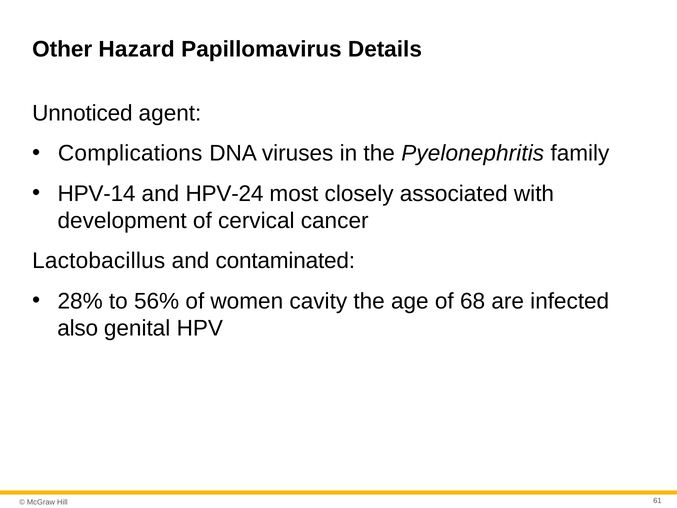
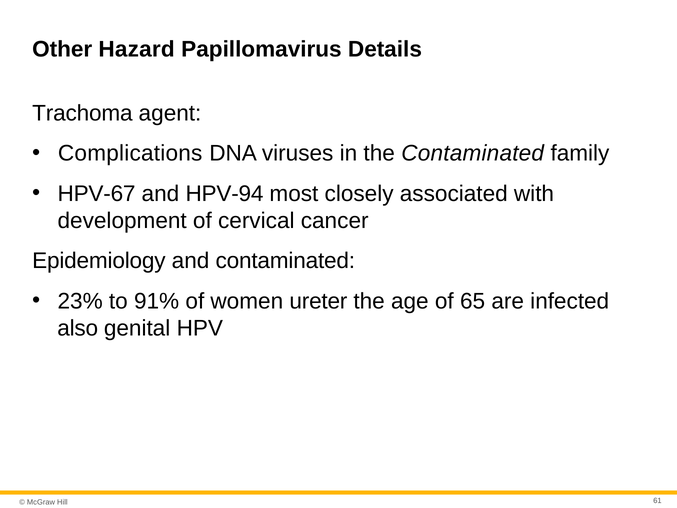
Unnoticed: Unnoticed -> Trachoma
the Pyelonephritis: Pyelonephritis -> Contaminated
HPV-14: HPV-14 -> HPV-67
HPV-24: HPV-24 -> HPV-94
Lactobacillus: Lactobacillus -> Epidemiology
28%: 28% -> 23%
56%: 56% -> 91%
cavity: cavity -> ureter
68: 68 -> 65
